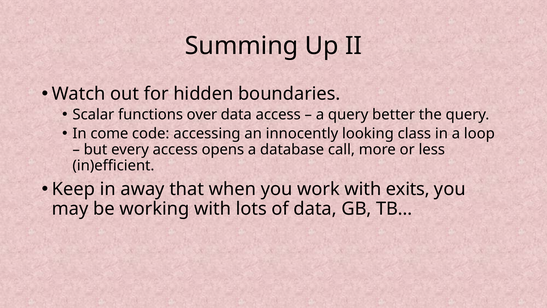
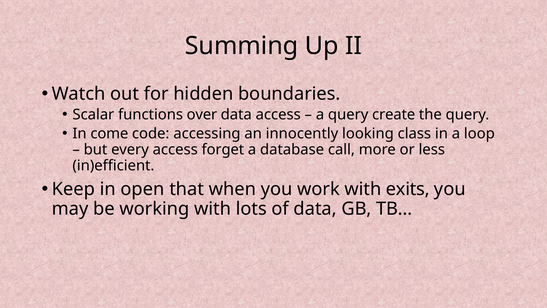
better: better -> create
opens: opens -> forget
away: away -> open
